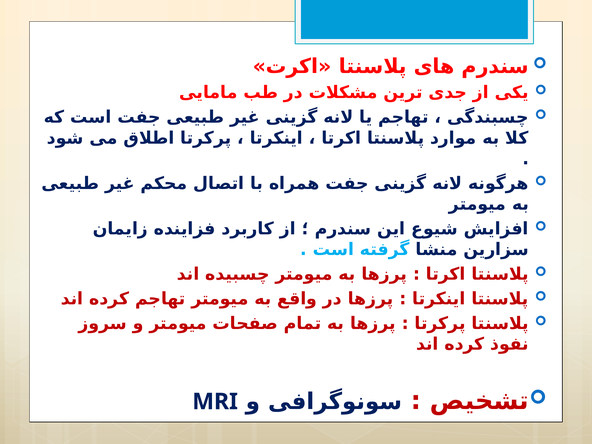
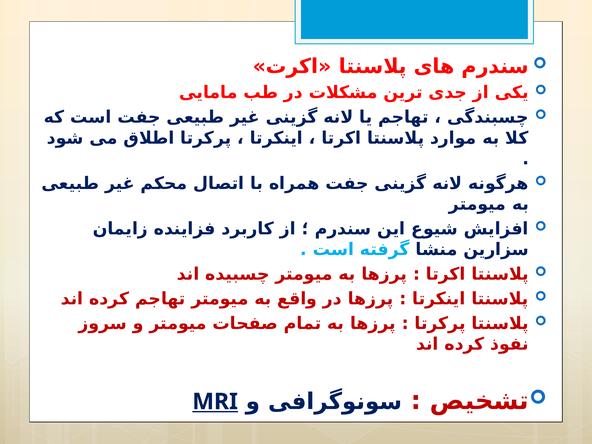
MRI underline: none -> present
